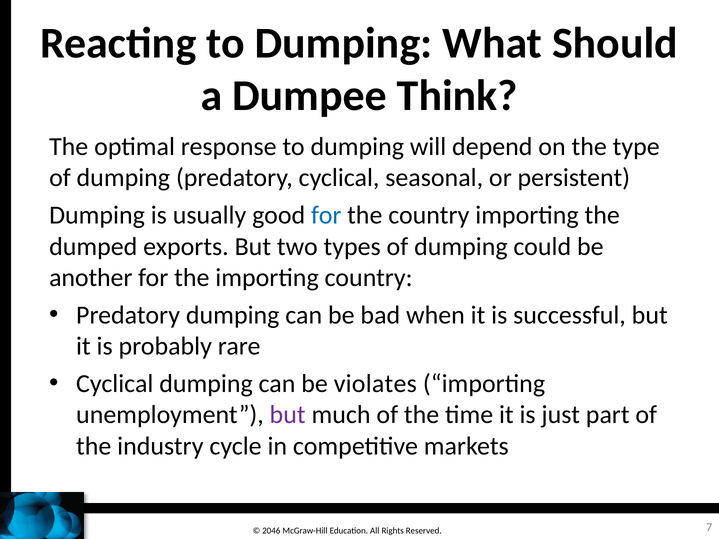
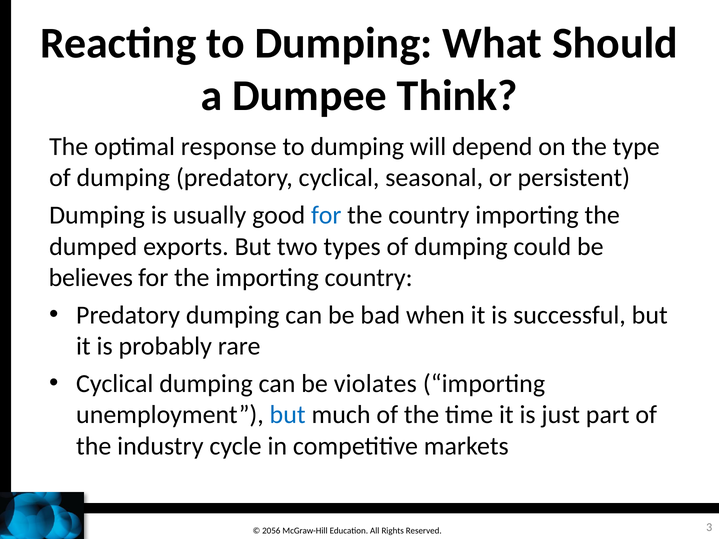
another: another -> believes
but at (288, 415) colour: purple -> blue
2046: 2046 -> 2056
7: 7 -> 3
